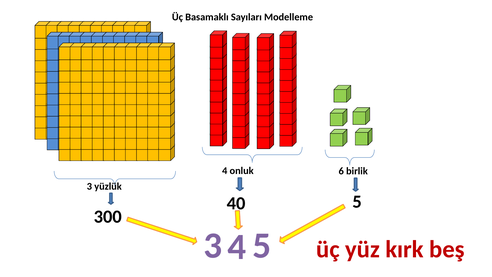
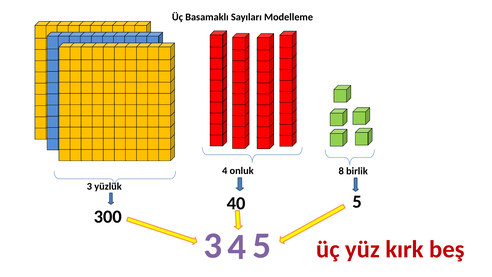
6: 6 -> 8
